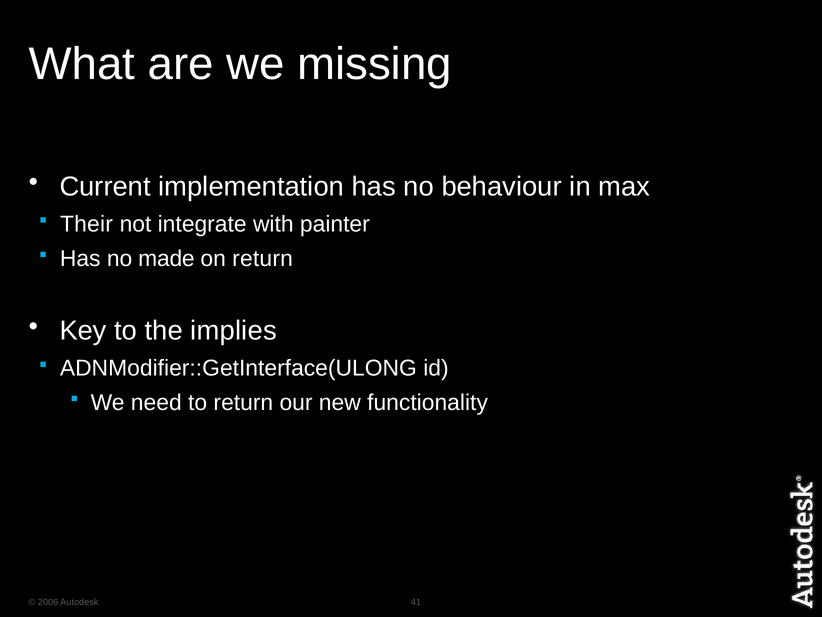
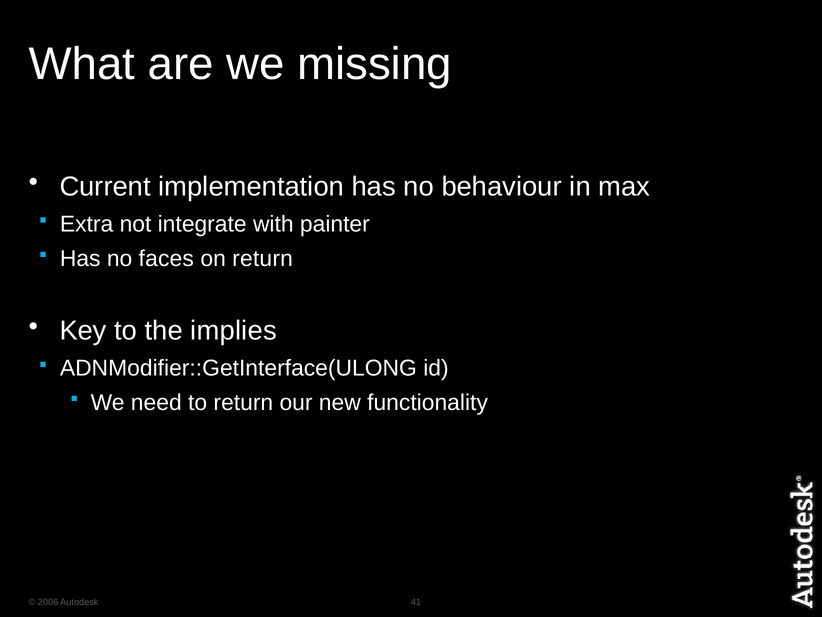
Their: Their -> Extra
made: made -> faces
